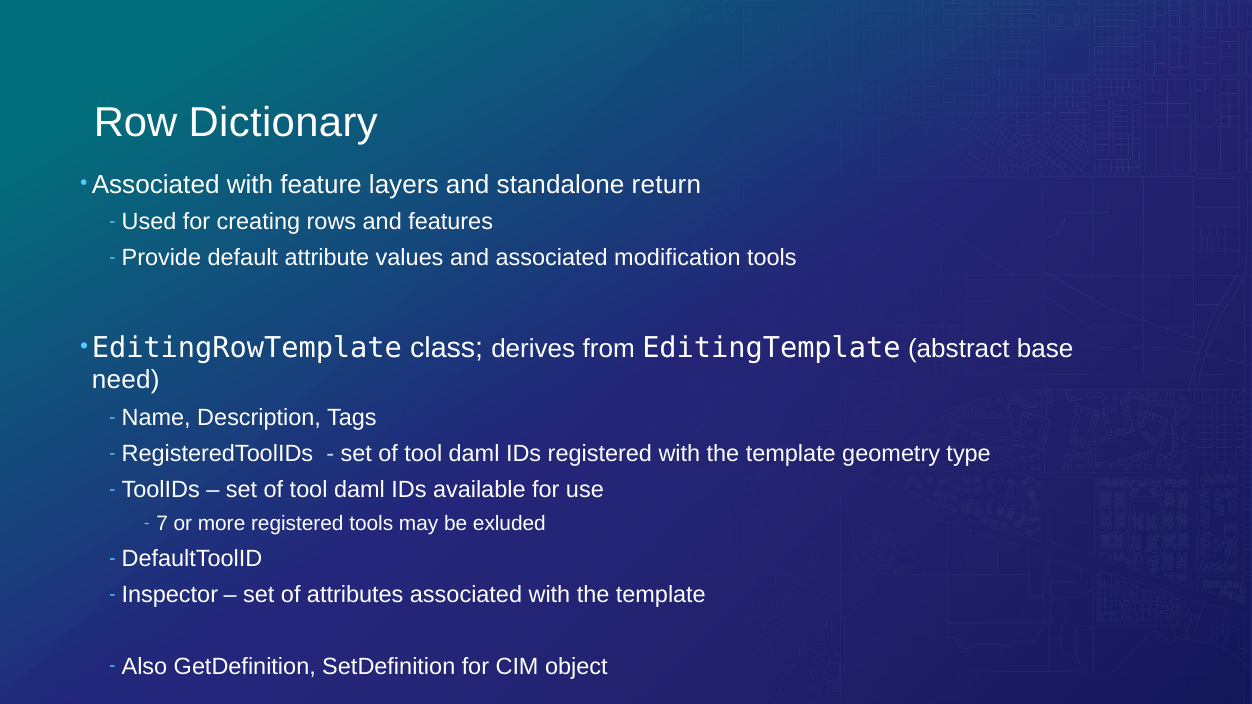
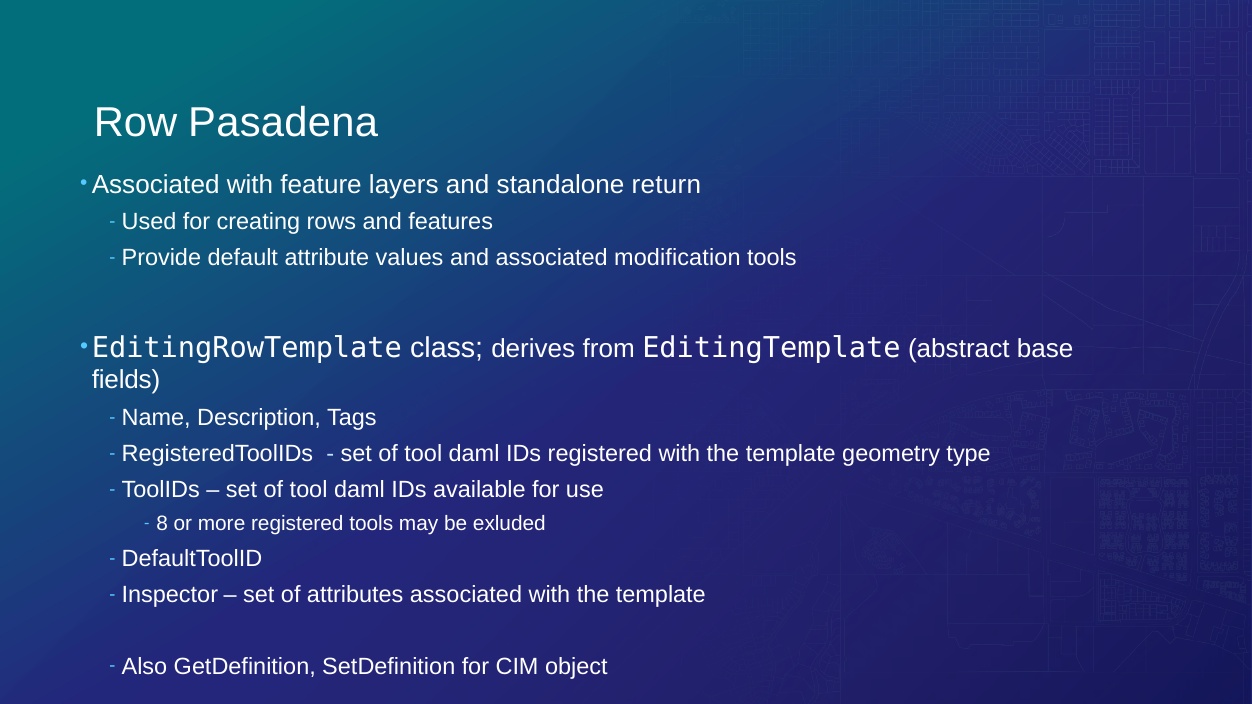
Dictionary: Dictionary -> Pasadena
need: need -> fields
7: 7 -> 8
